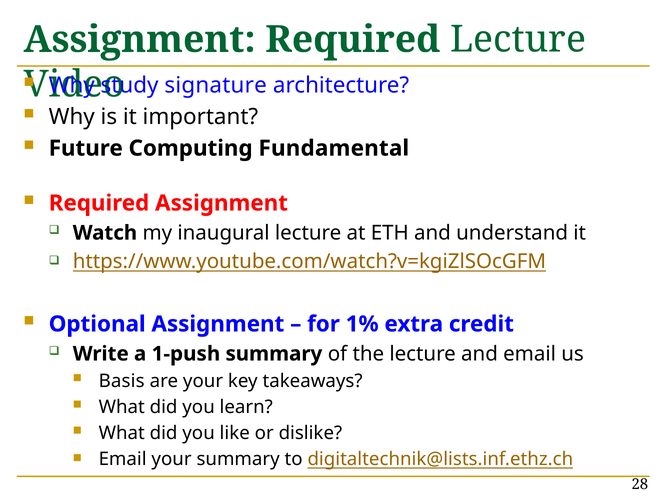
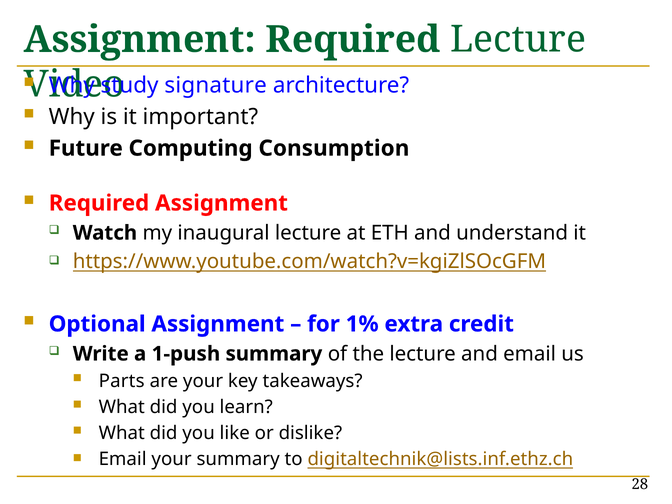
Fundamental: Fundamental -> Consumption
Basis: Basis -> Parts
